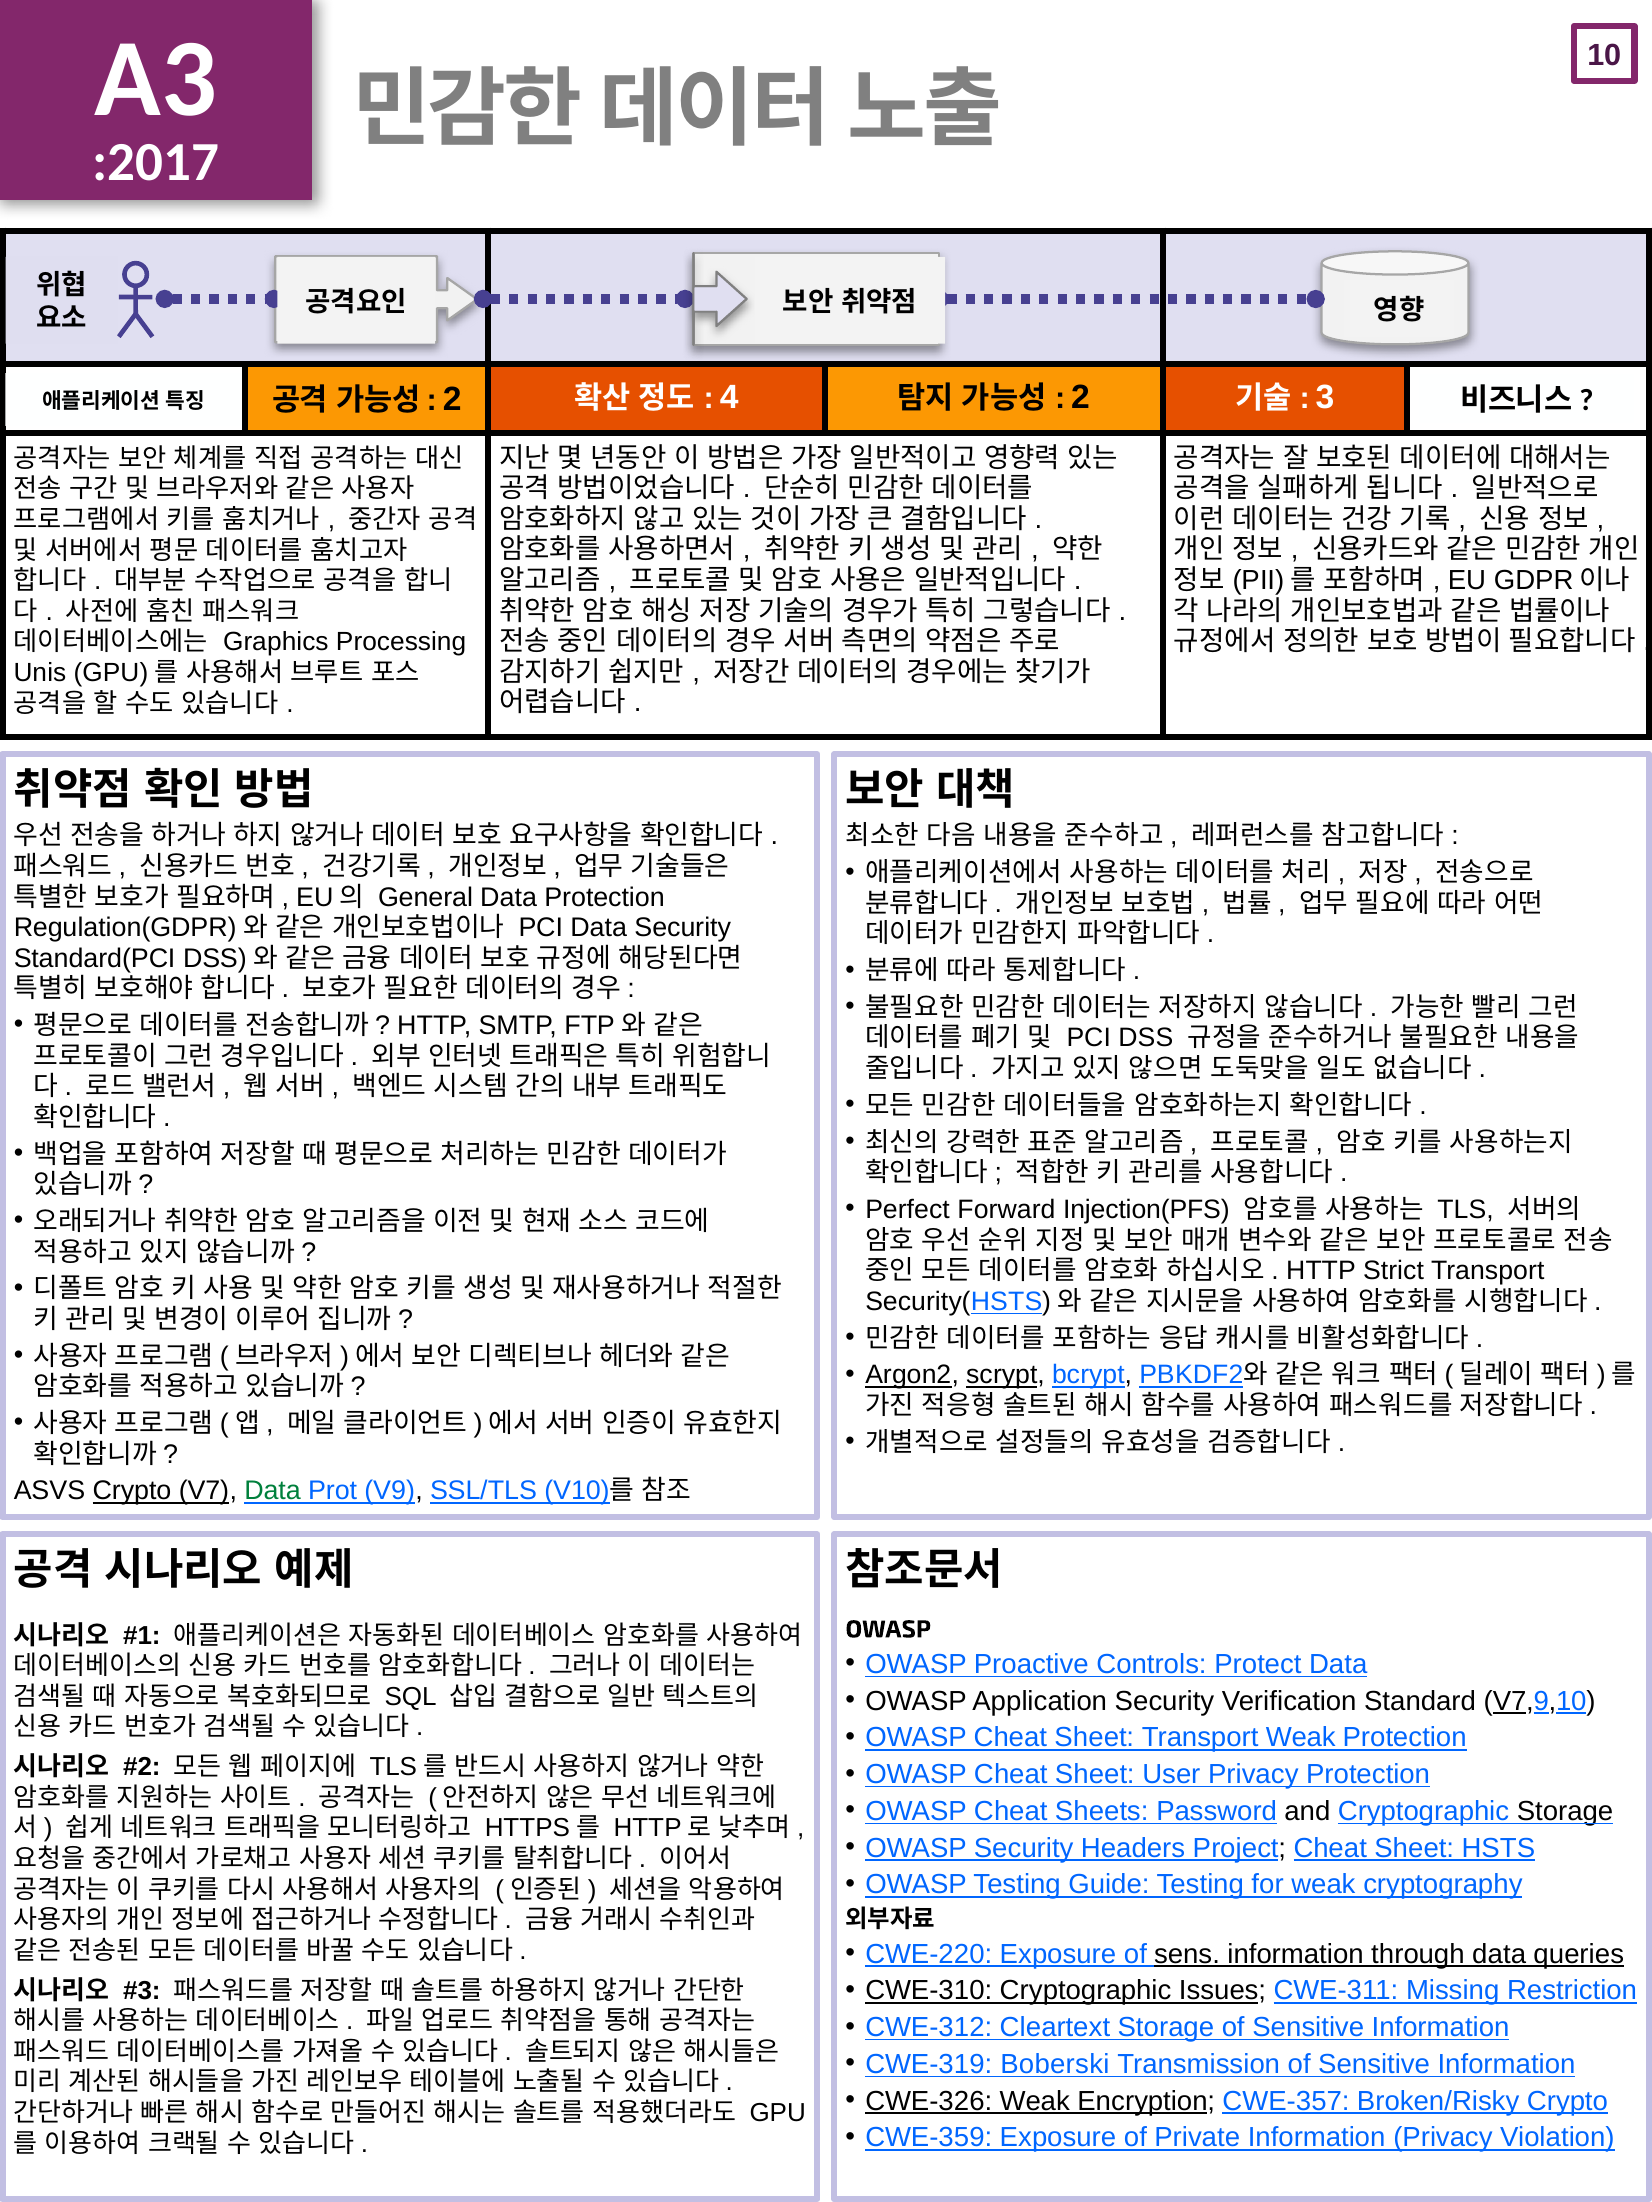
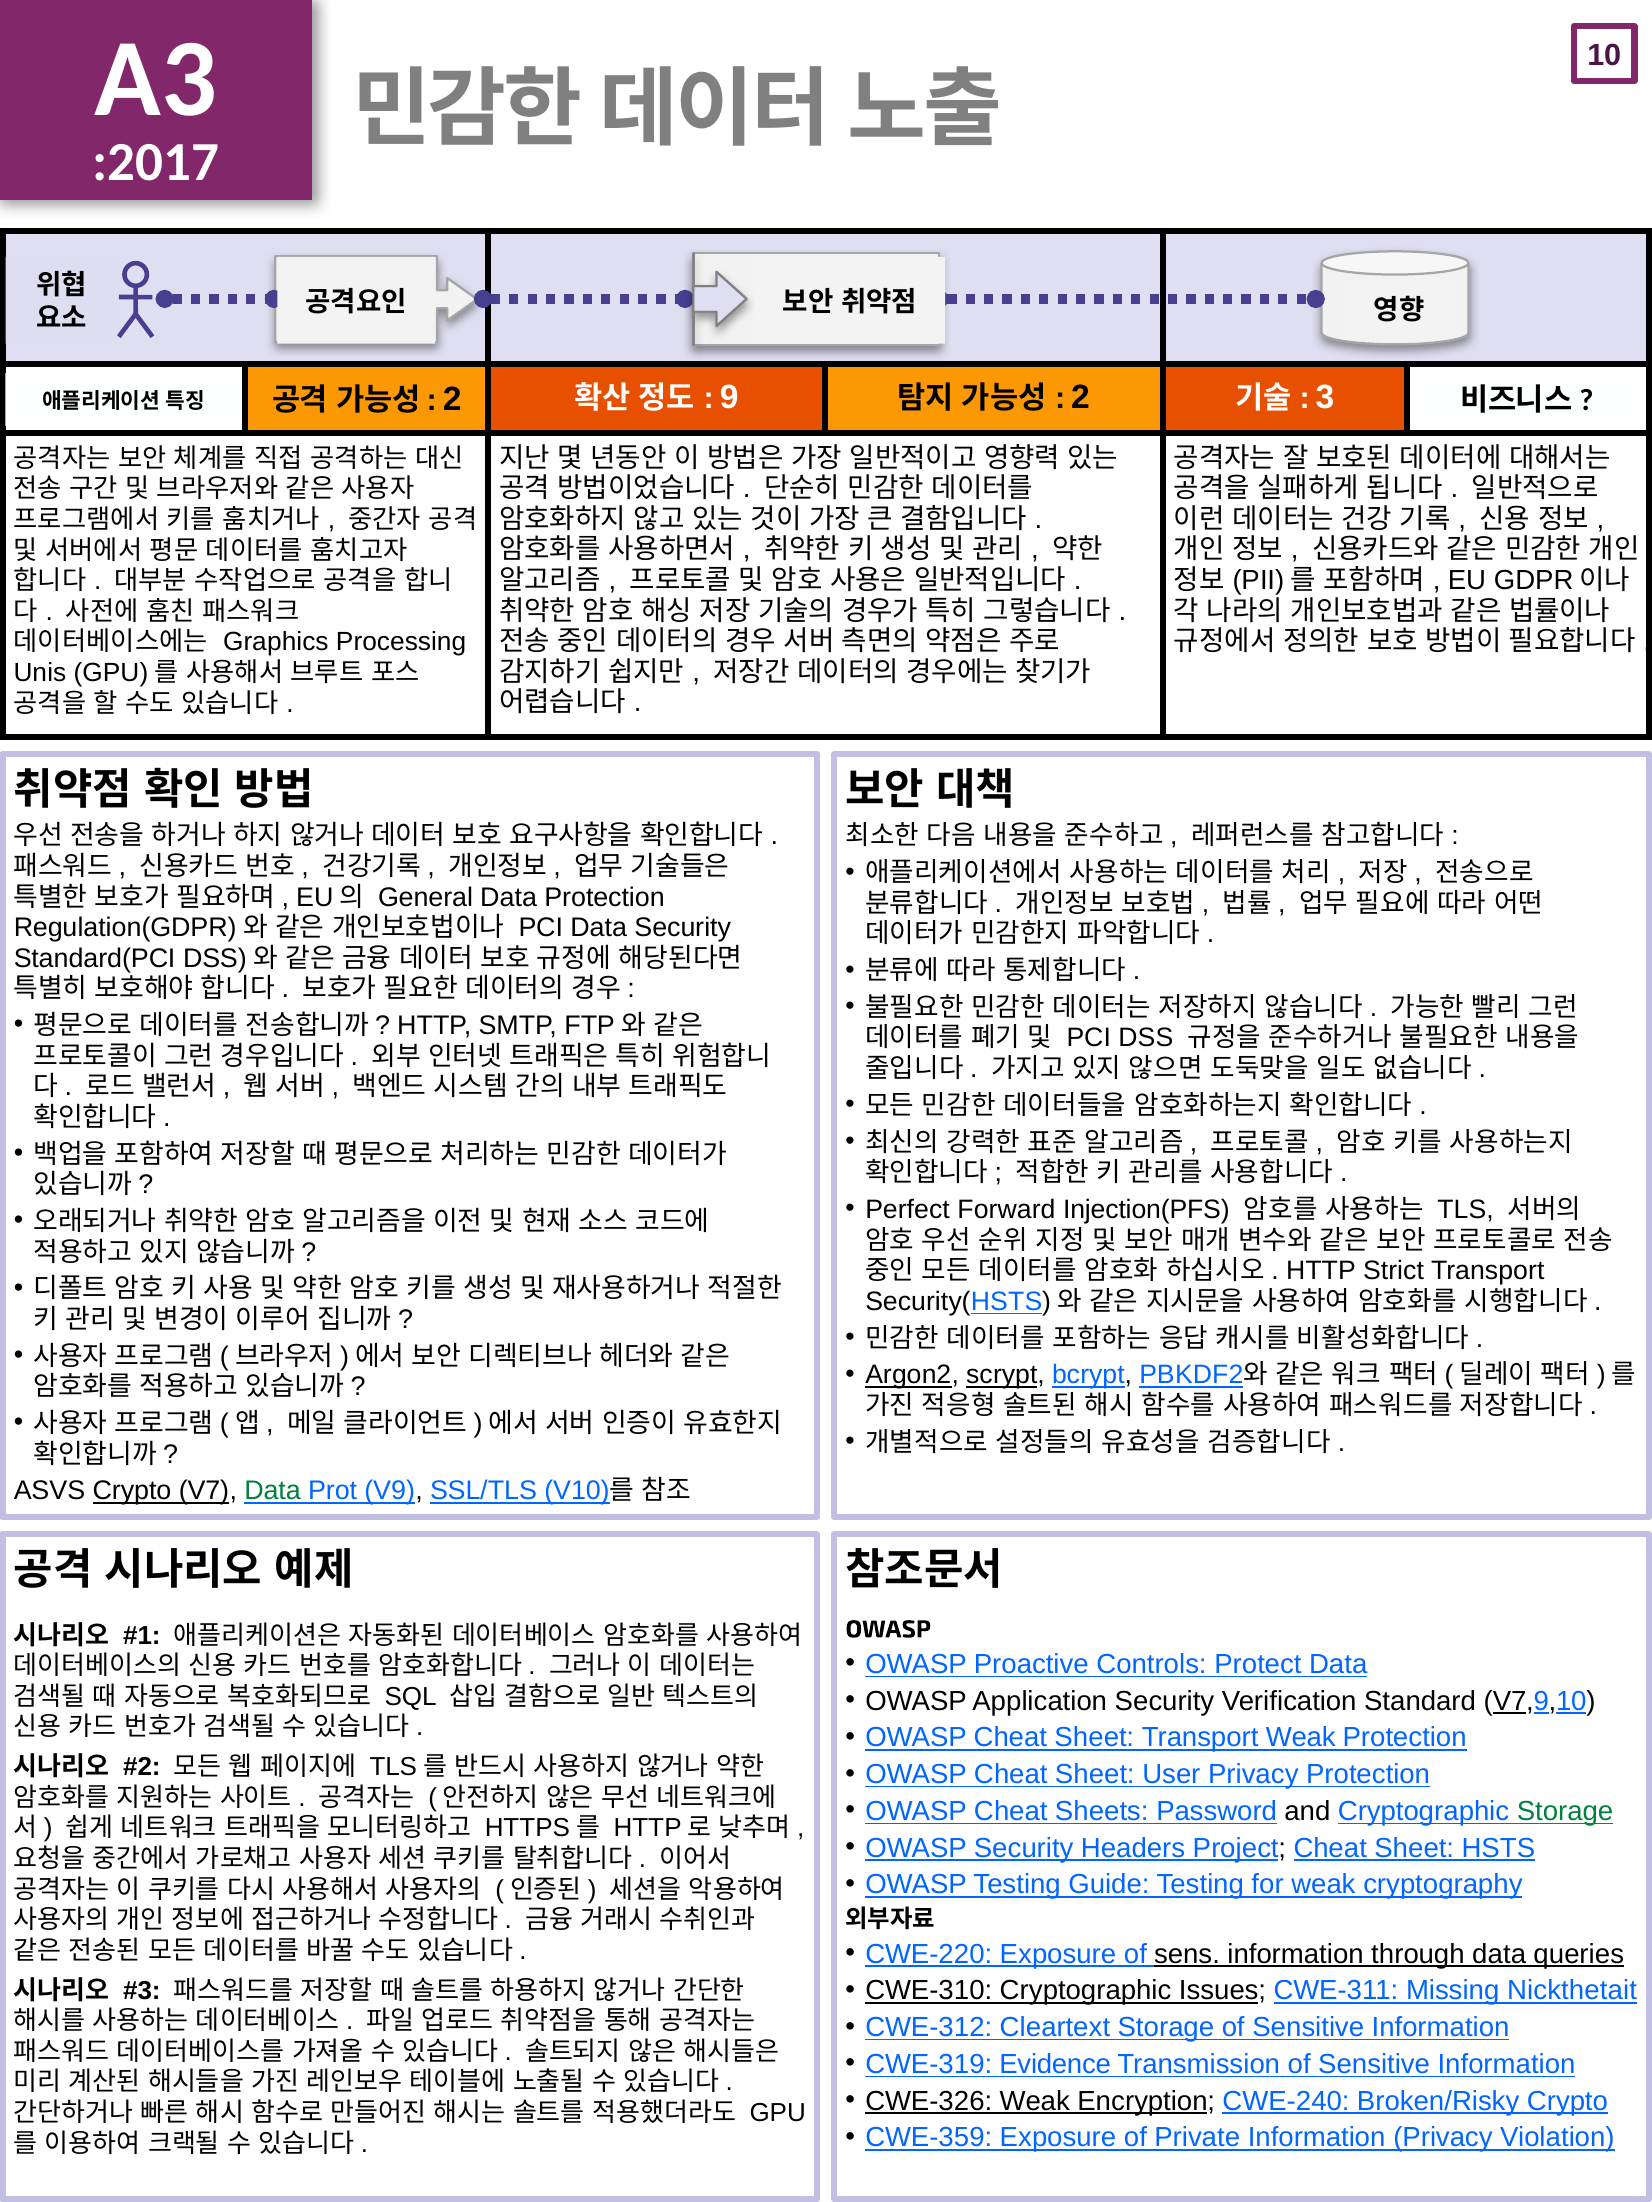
4: 4 -> 9
Storage at (1565, 1812) colour: black -> green
Restriction: Restriction -> Nickthetait
Boberski: Boberski -> Evidence
CWE-357: CWE-357 -> CWE-240
